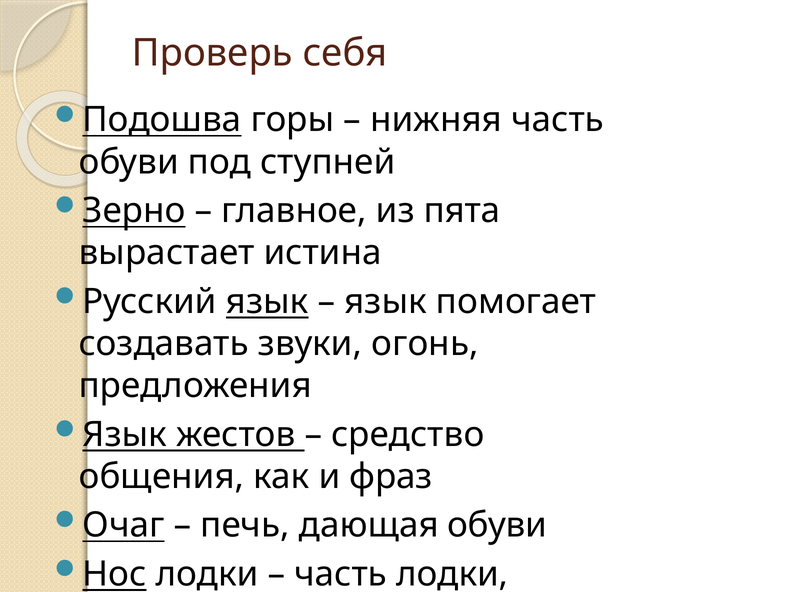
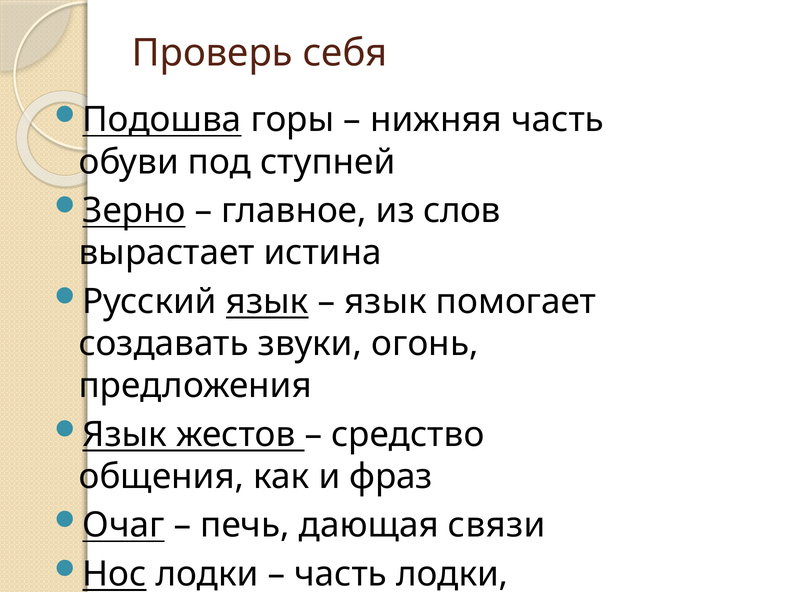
пята: пята -> слов
дающая обуви: обуви -> связи
